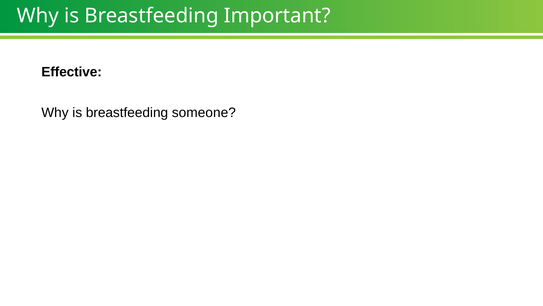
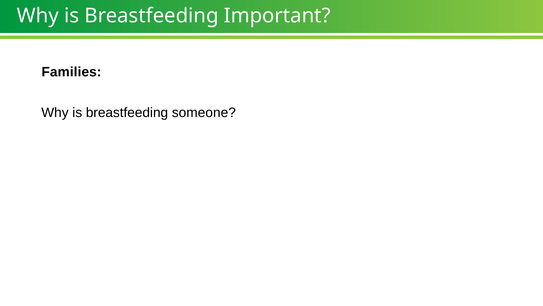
Effective: Effective -> Families
